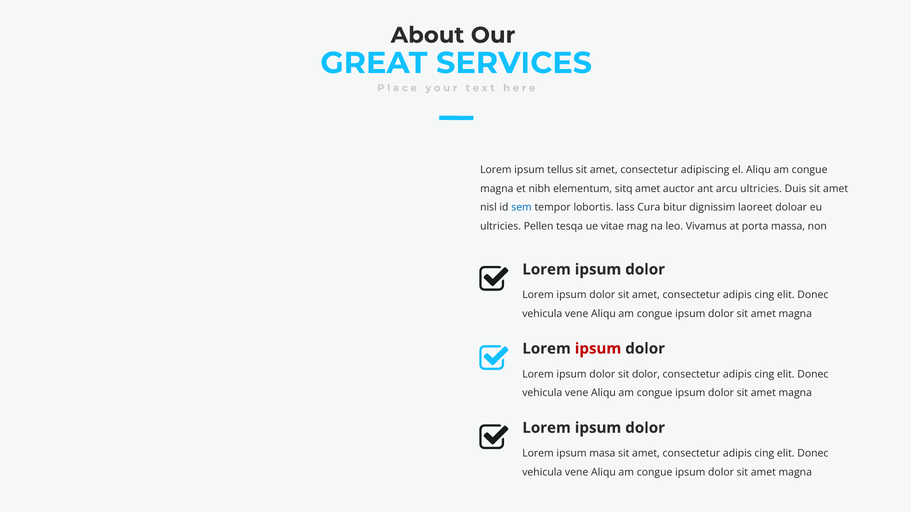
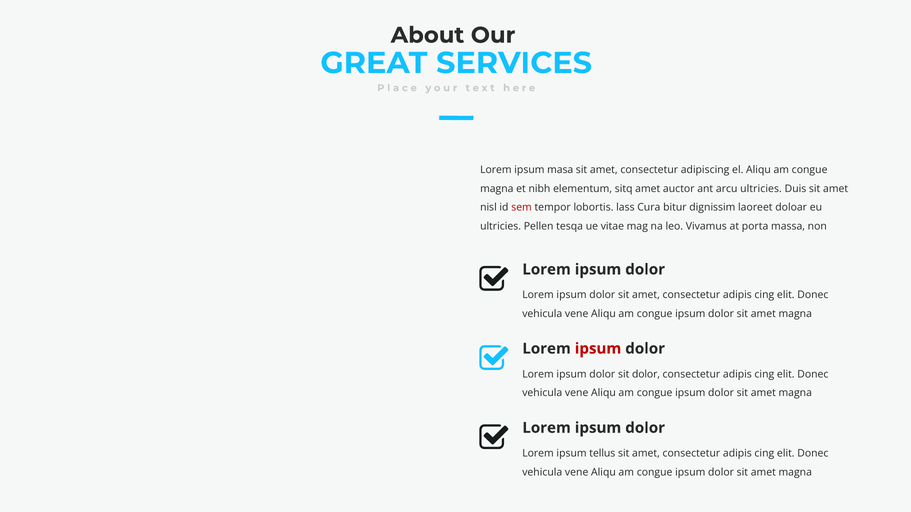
tellus: tellus -> masa
sem colour: blue -> red
masa: masa -> tellus
